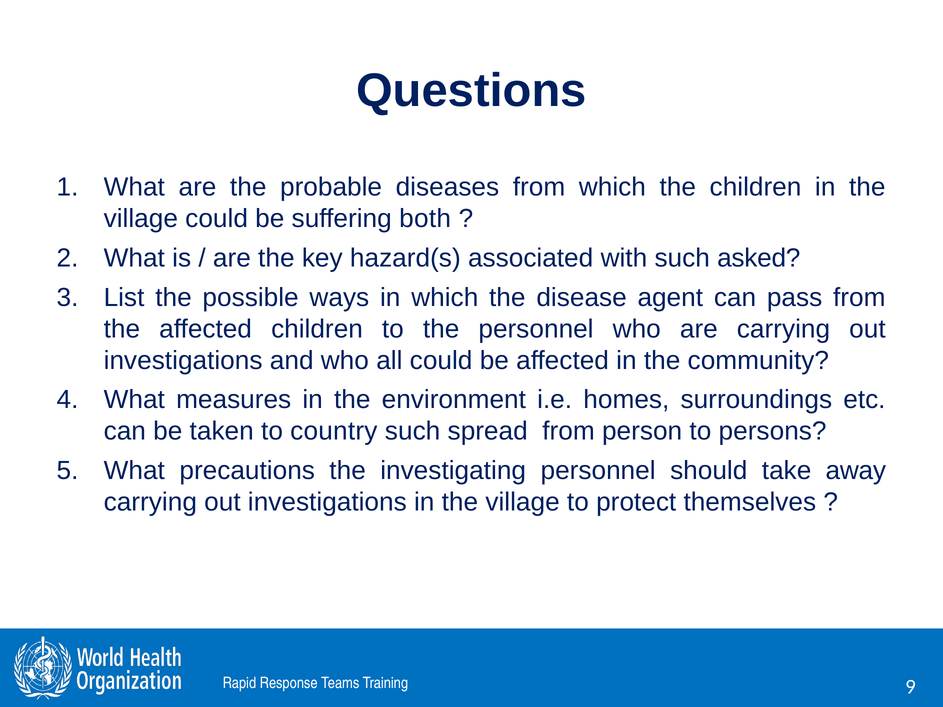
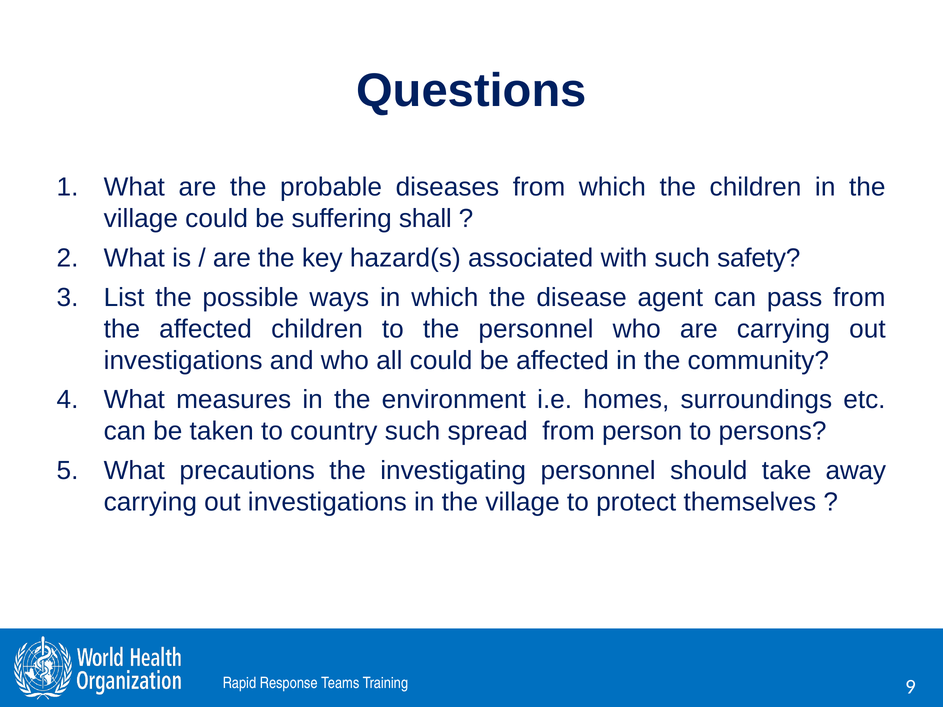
both: both -> shall
asked: asked -> safety
